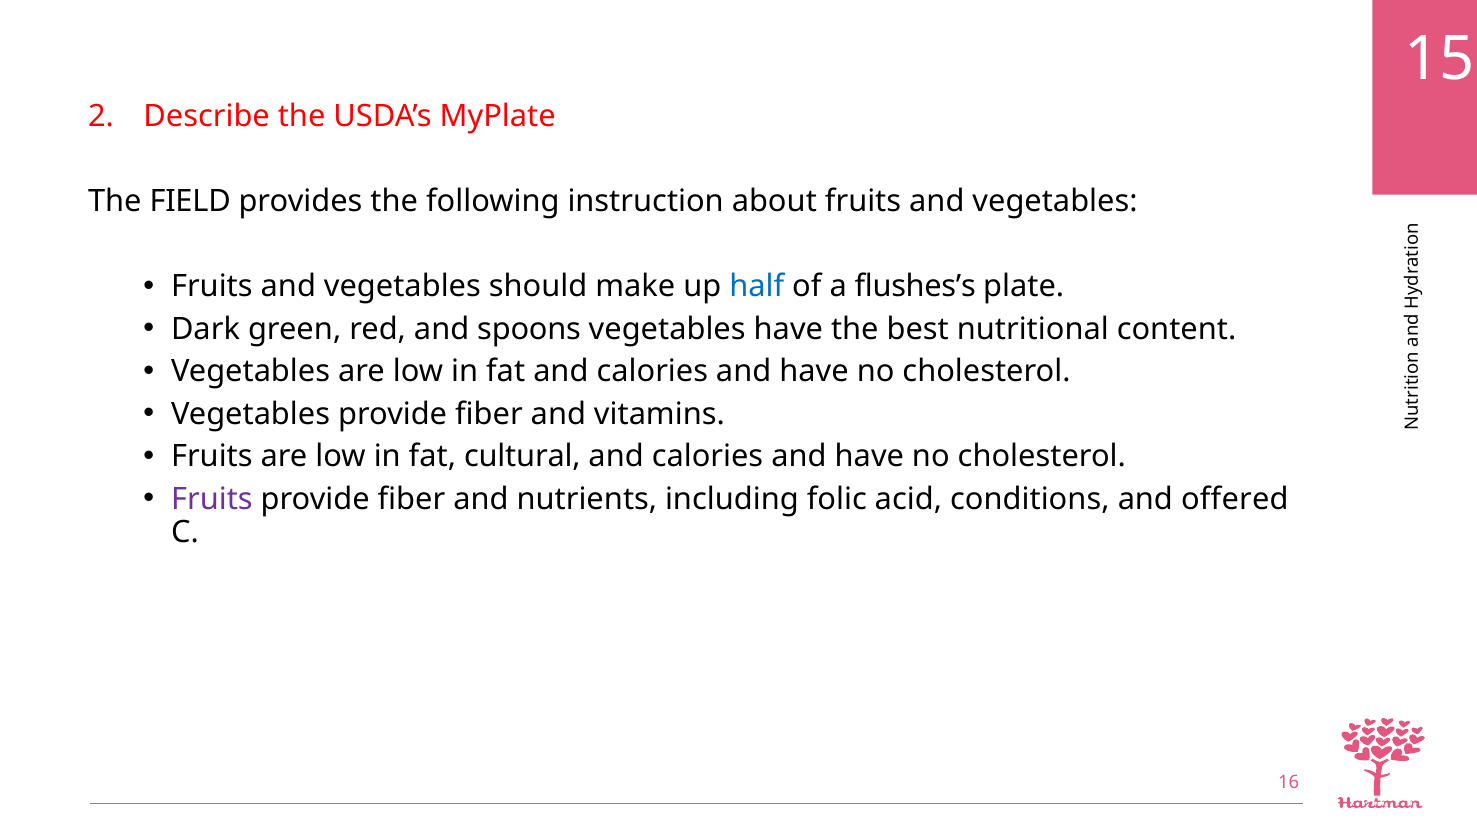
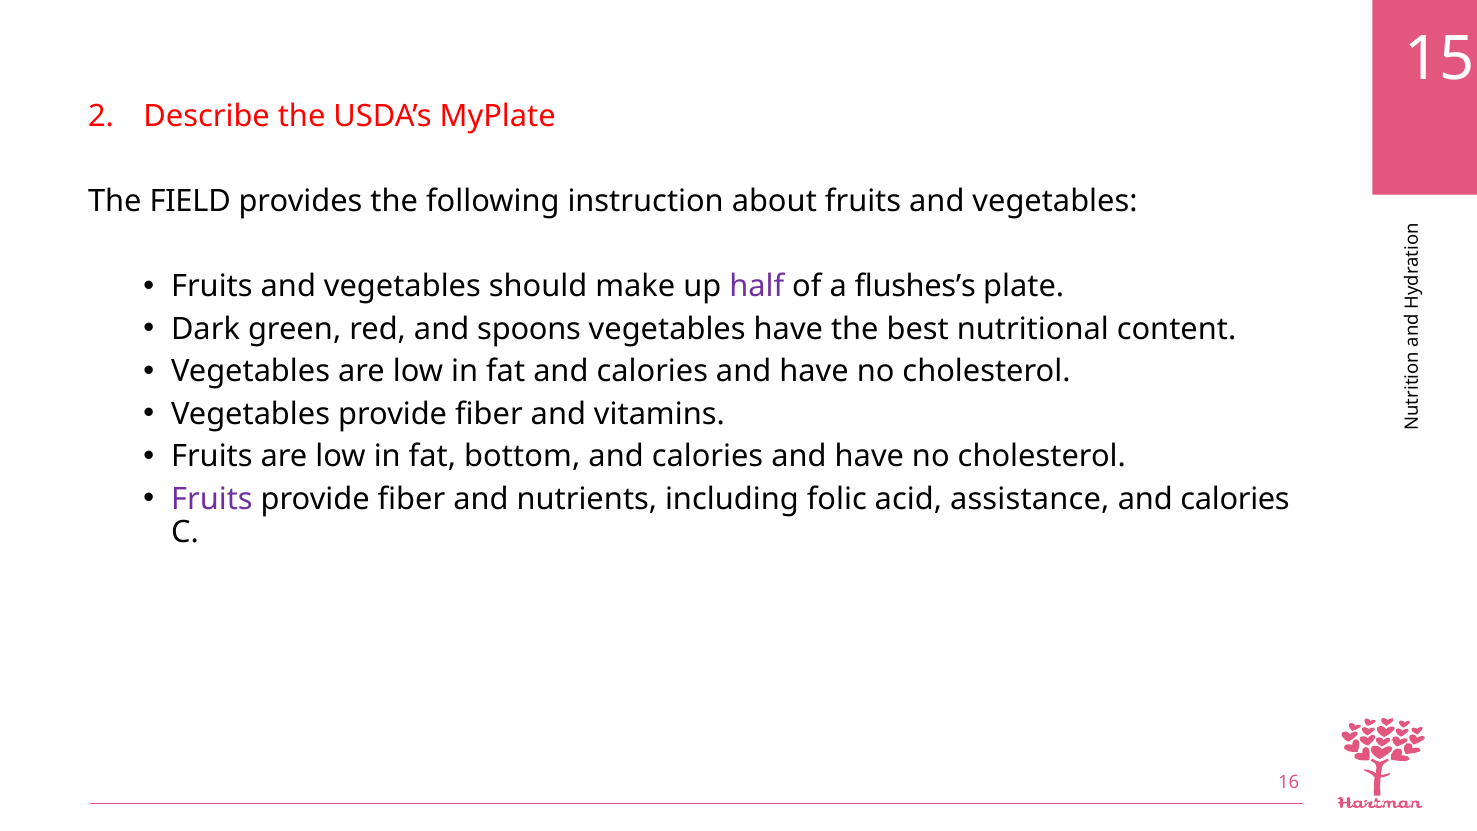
half colour: blue -> purple
cultural: cultural -> bottom
conditions: conditions -> assistance
offered at (1235, 499): offered -> calories
